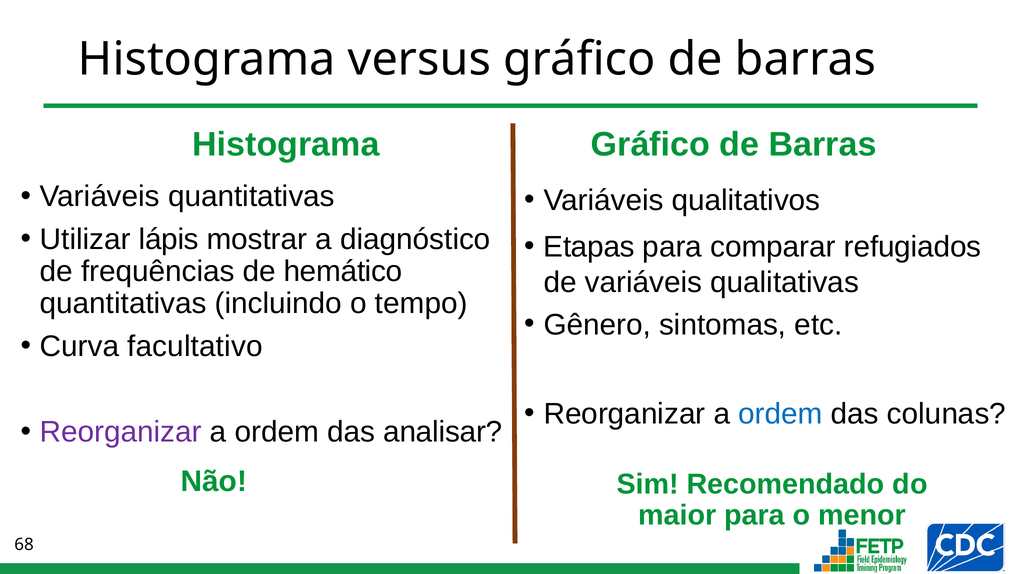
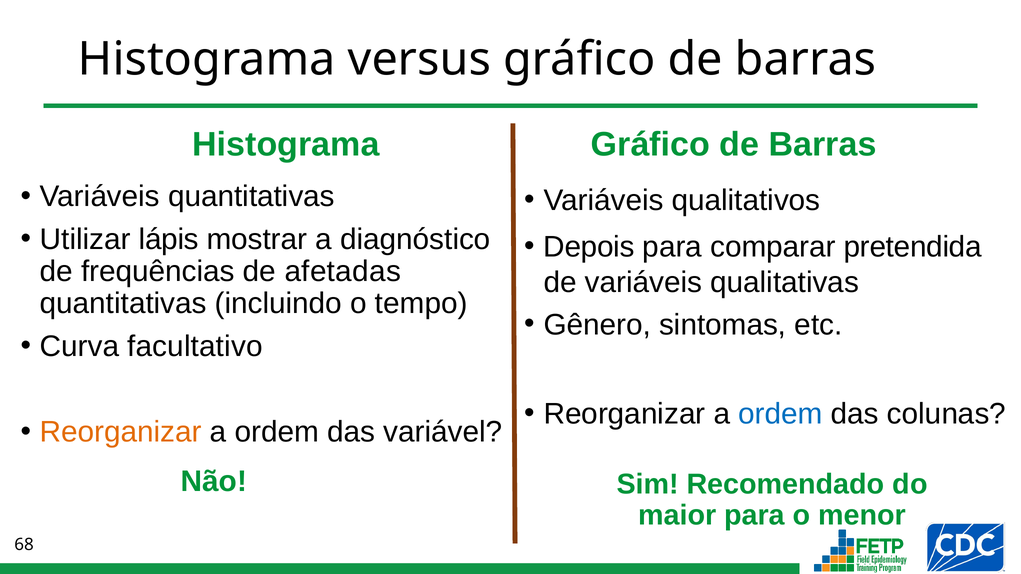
Etapas: Etapas -> Depois
refugiados: refugiados -> pretendida
hemático: hemático -> afetadas
Reorganizar at (121, 432) colour: purple -> orange
analisar: analisar -> variável
